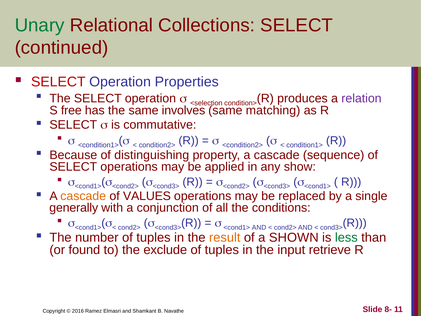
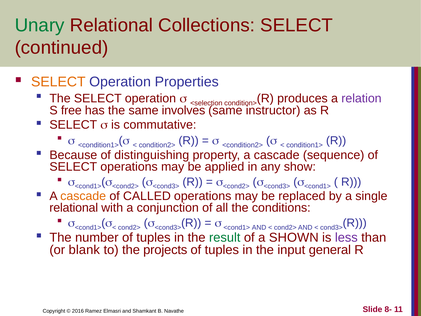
SELECT at (58, 82) colour: red -> orange
matching: matching -> instructor
VALUES: VALUES -> CALLED
generally at (74, 208): generally -> relational
result colour: orange -> green
less colour: green -> purple
found: found -> blank
exclude: exclude -> projects
retrieve: retrieve -> general
